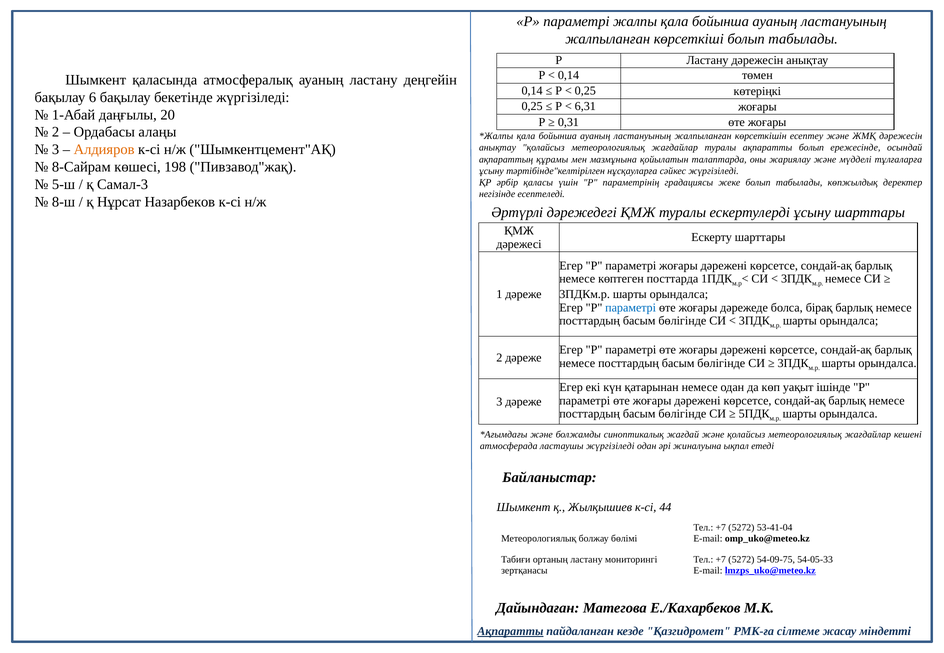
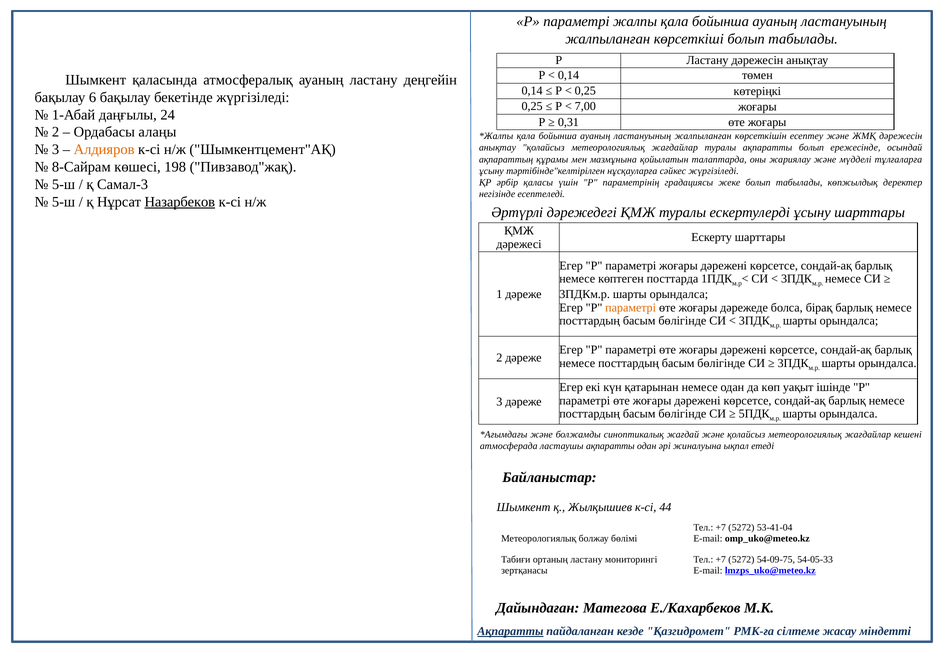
6,31: 6,31 -> 7,00
20: 20 -> 24
8-ш at (64, 202): 8-ш -> 5-ш
Назарбеков underline: none -> present
параметрі at (631, 308) colour: blue -> orange
ластаушы жүргізіледі: жүргізіледі -> ақпаратты
